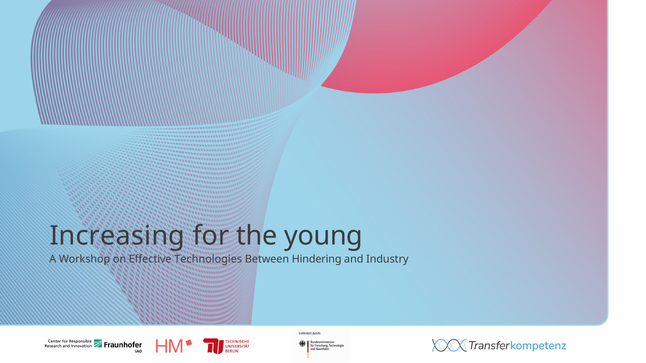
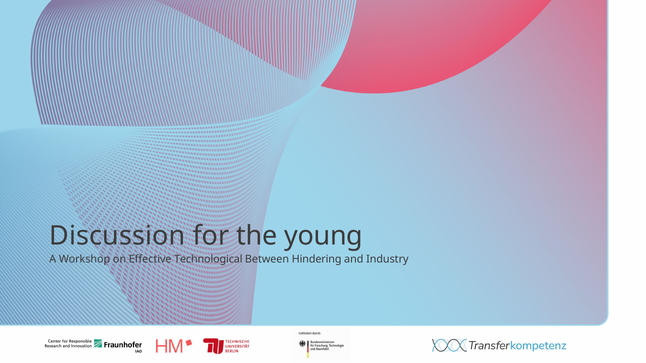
Increasing: Increasing -> Discussion
Technologies: Technologies -> Technological
